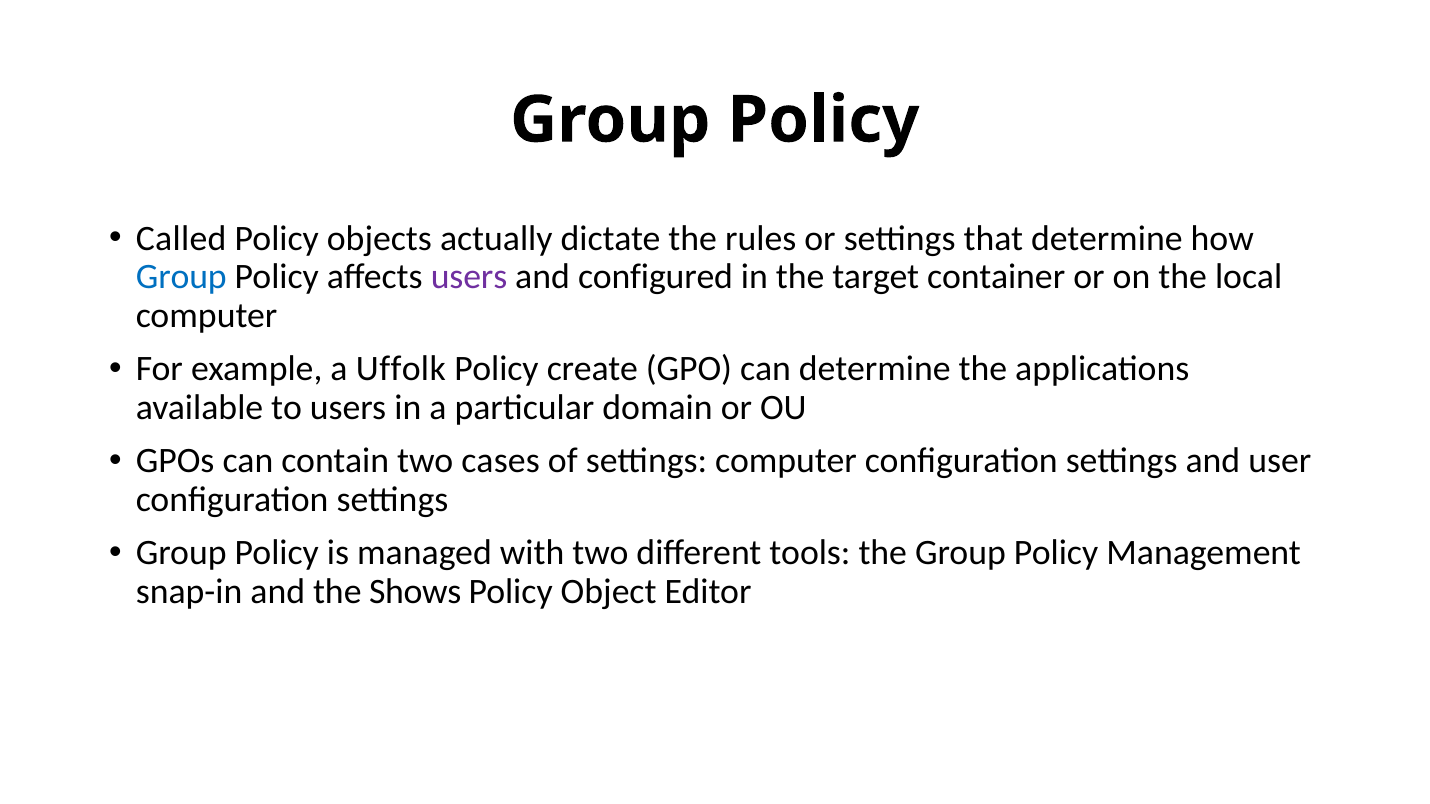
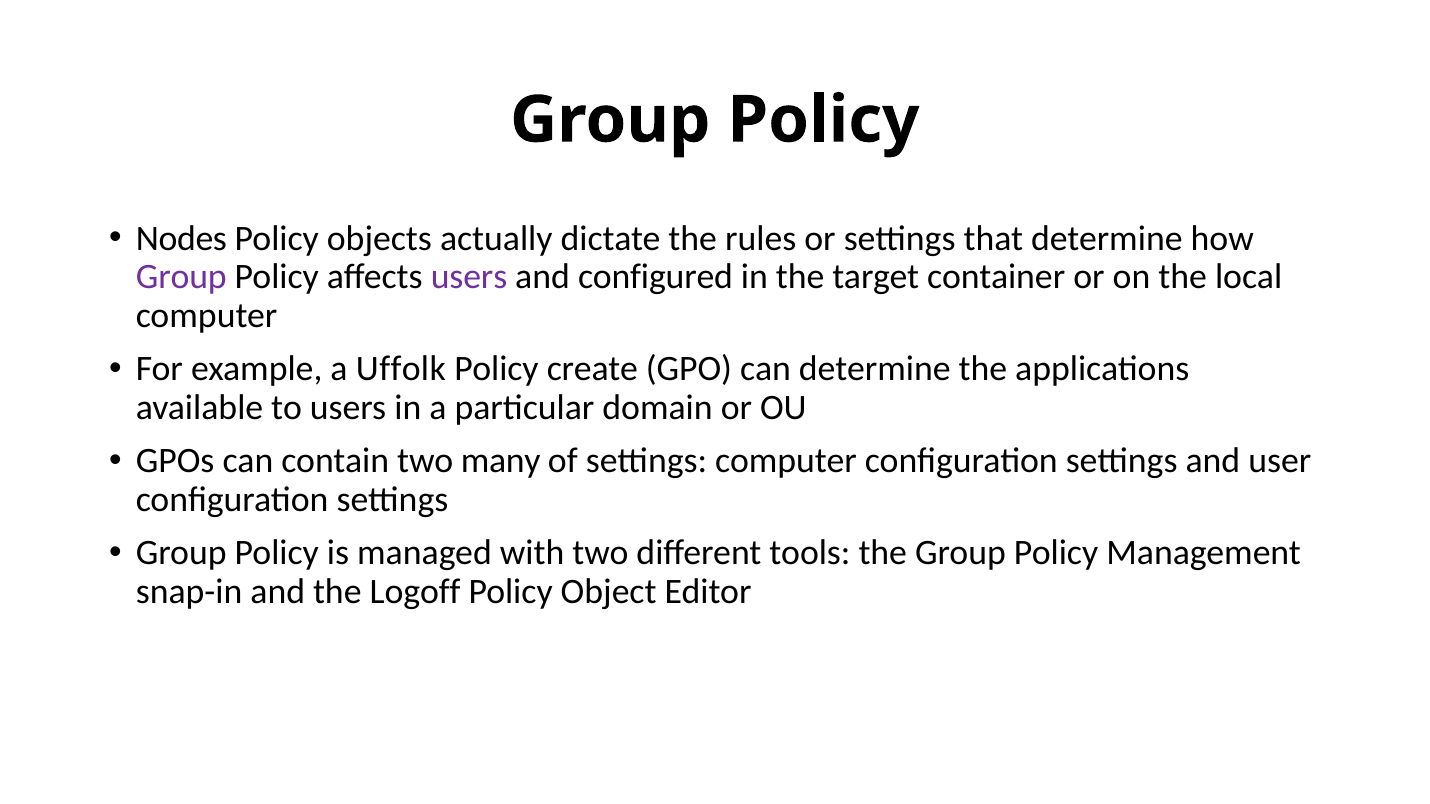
Called: Called -> Nodes
Group at (181, 277) colour: blue -> purple
cases: cases -> many
Shows: Shows -> Logoff
